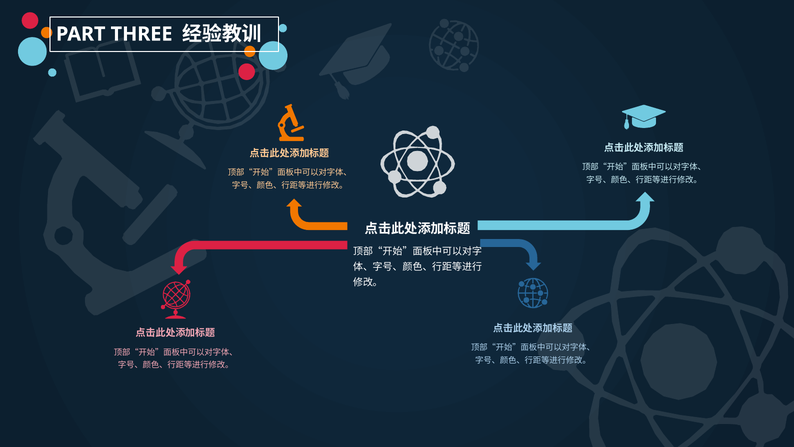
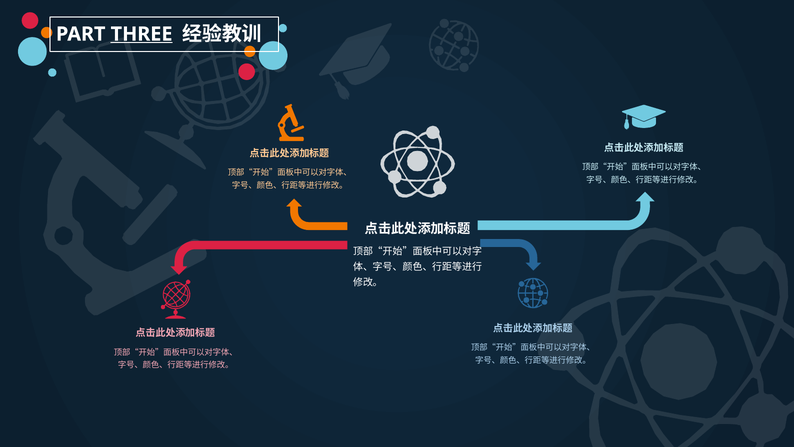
THREE underline: none -> present
